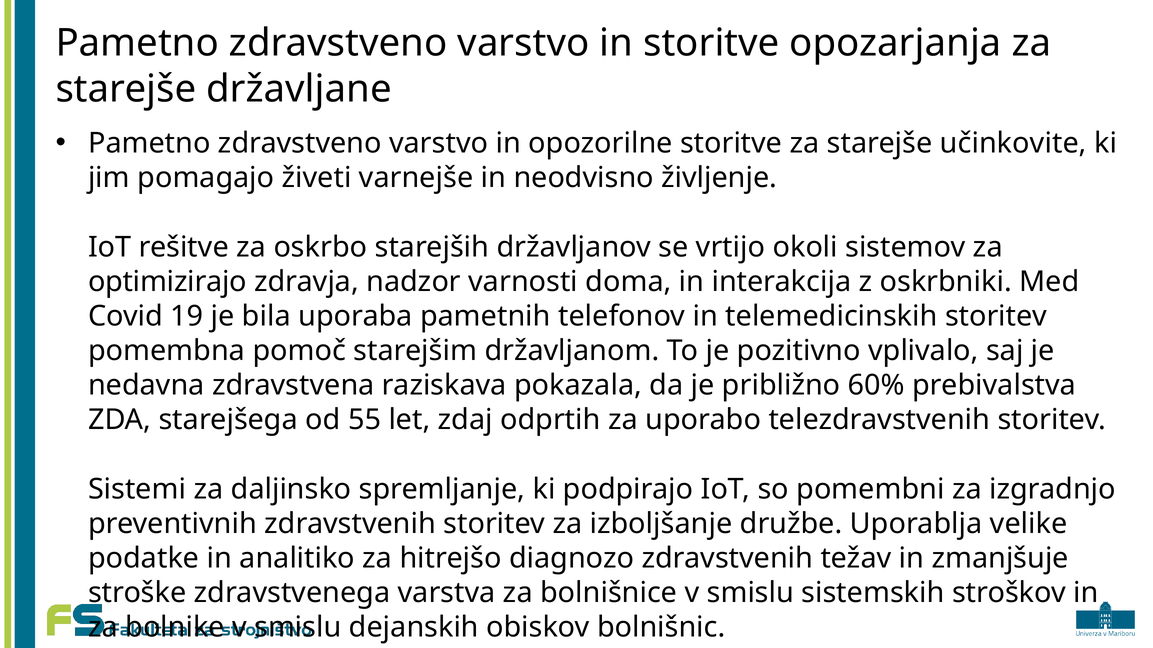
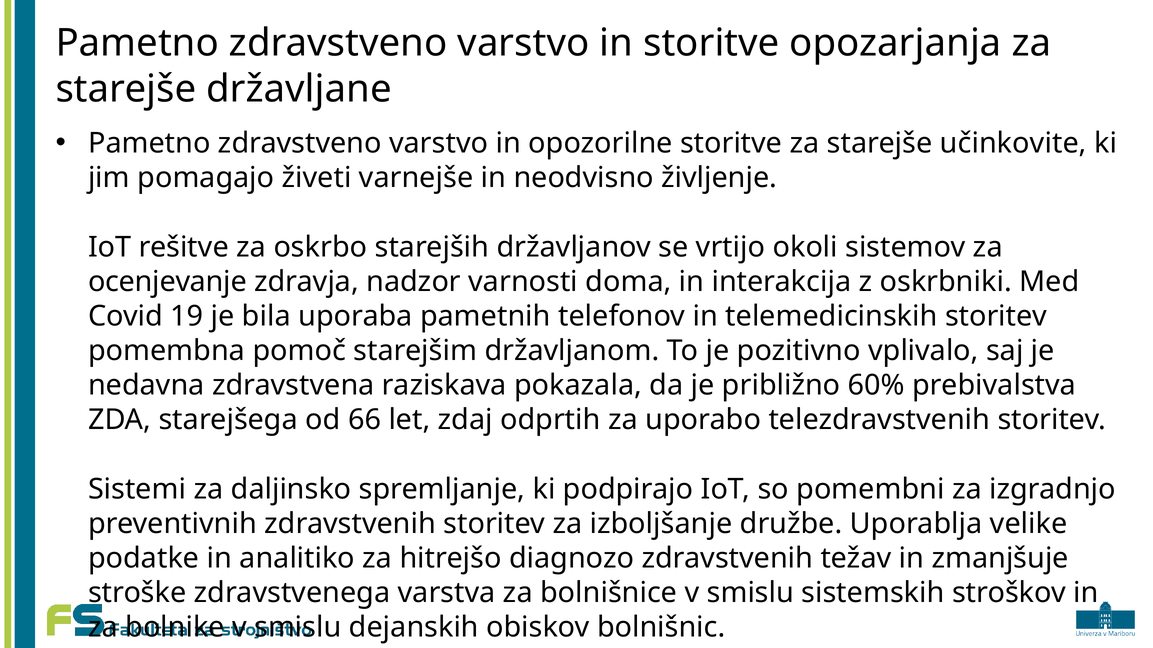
optimizirajo: optimizirajo -> ocenjevanje
55: 55 -> 66
